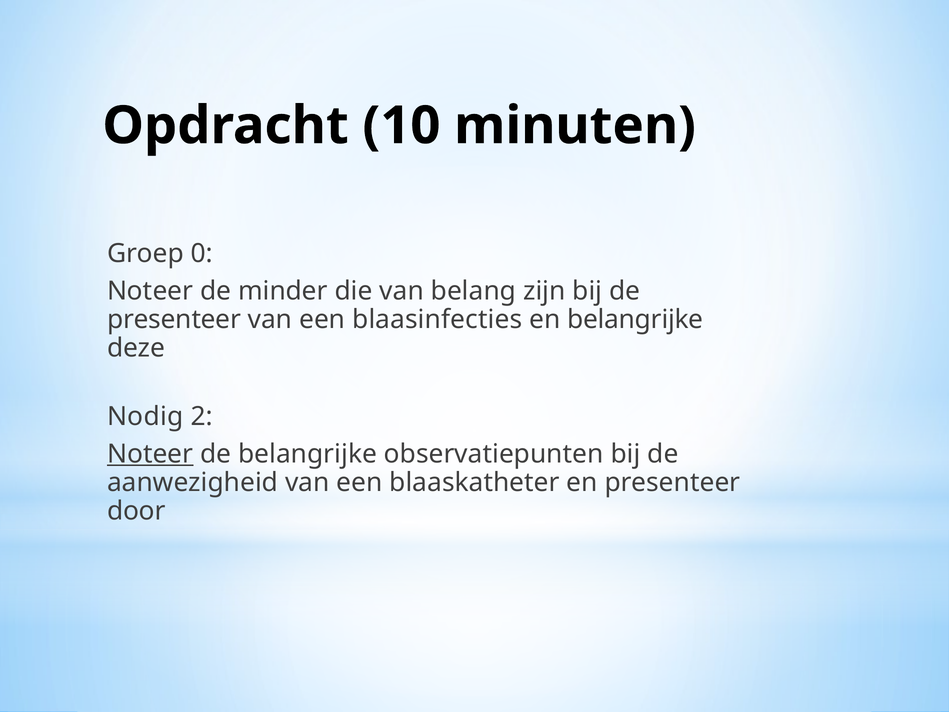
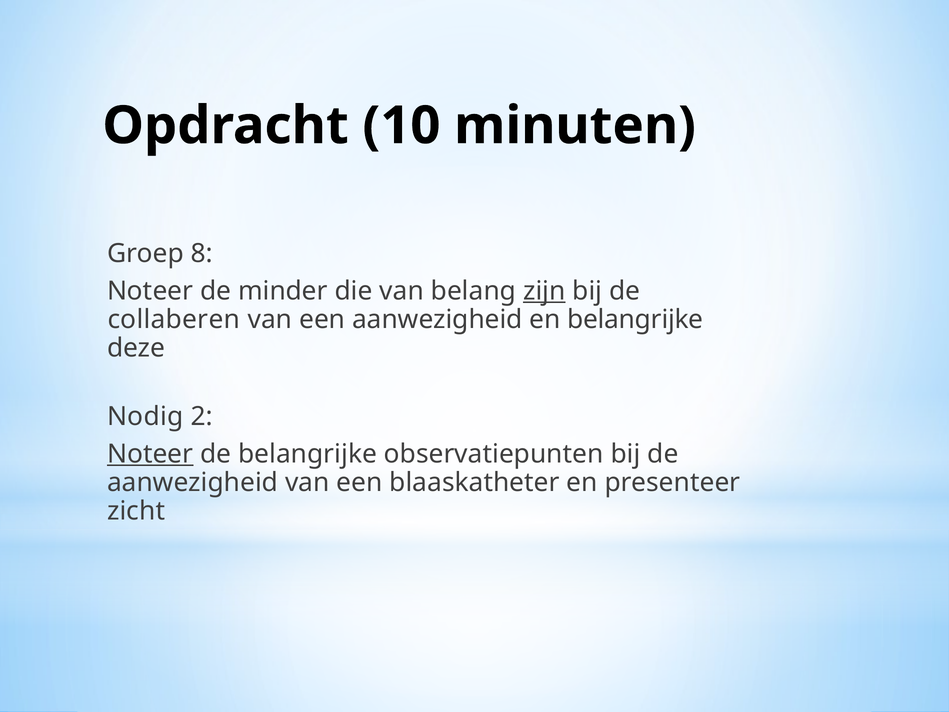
0: 0 -> 8
zijn underline: none -> present
presenteer at (174, 319): presenteer -> collaberen
een blaasinfecties: blaasinfecties -> aanwezigheid
door: door -> zicht
